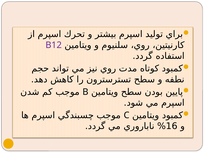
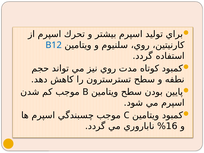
B12 colour: purple -> blue
